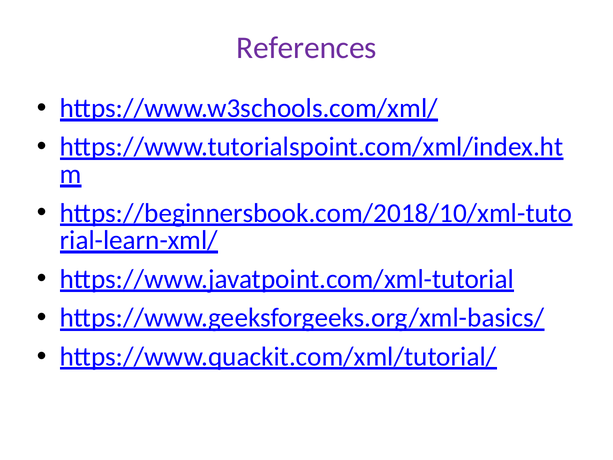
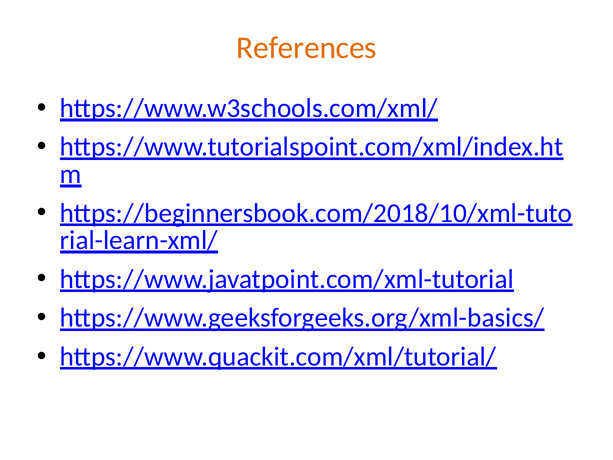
References colour: purple -> orange
